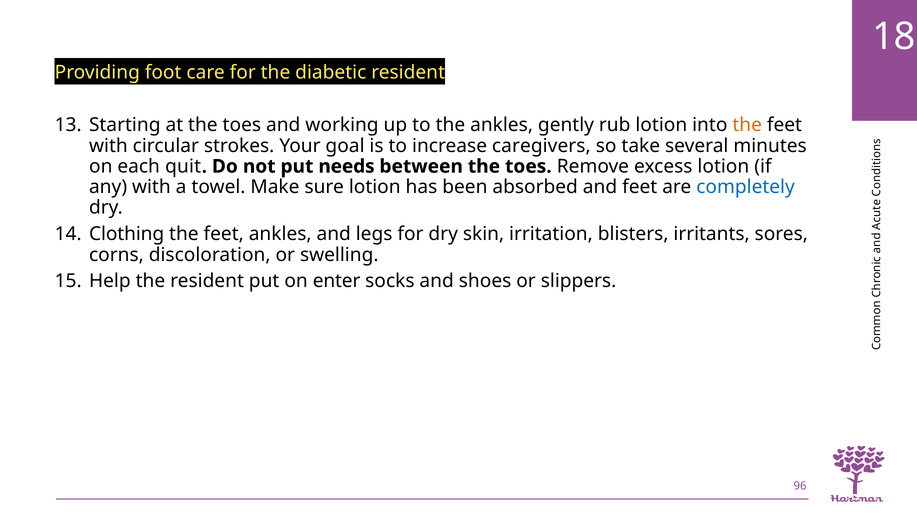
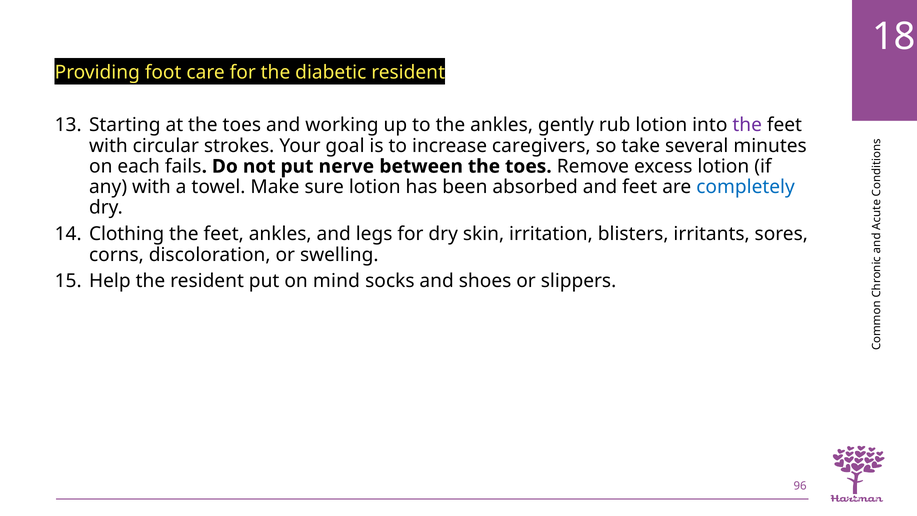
the at (747, 125) colour: orange -> purple
quit: quit -> fails
needs: needs -> nerve
enter: enter -> mind
